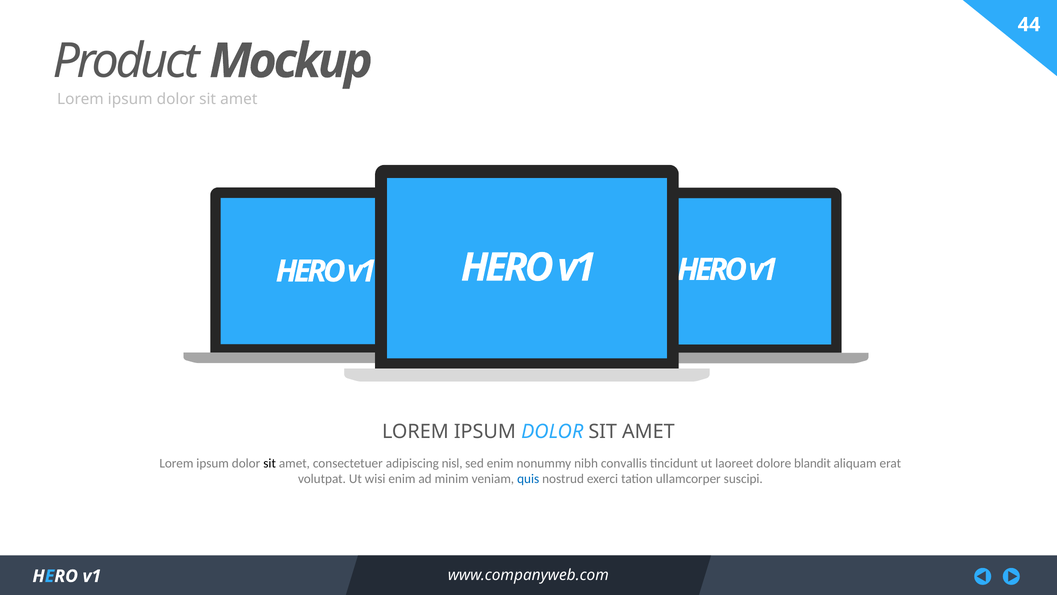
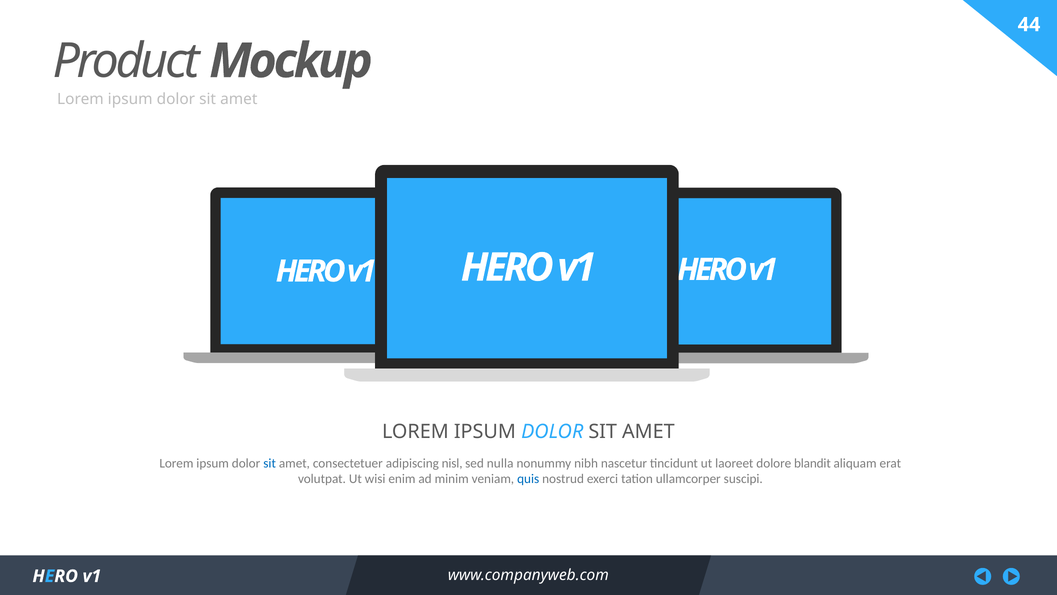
sit at (270, 463) colour: black -> blue
sed enim: enim -> nulla
convallis: convallis -> nascetur
